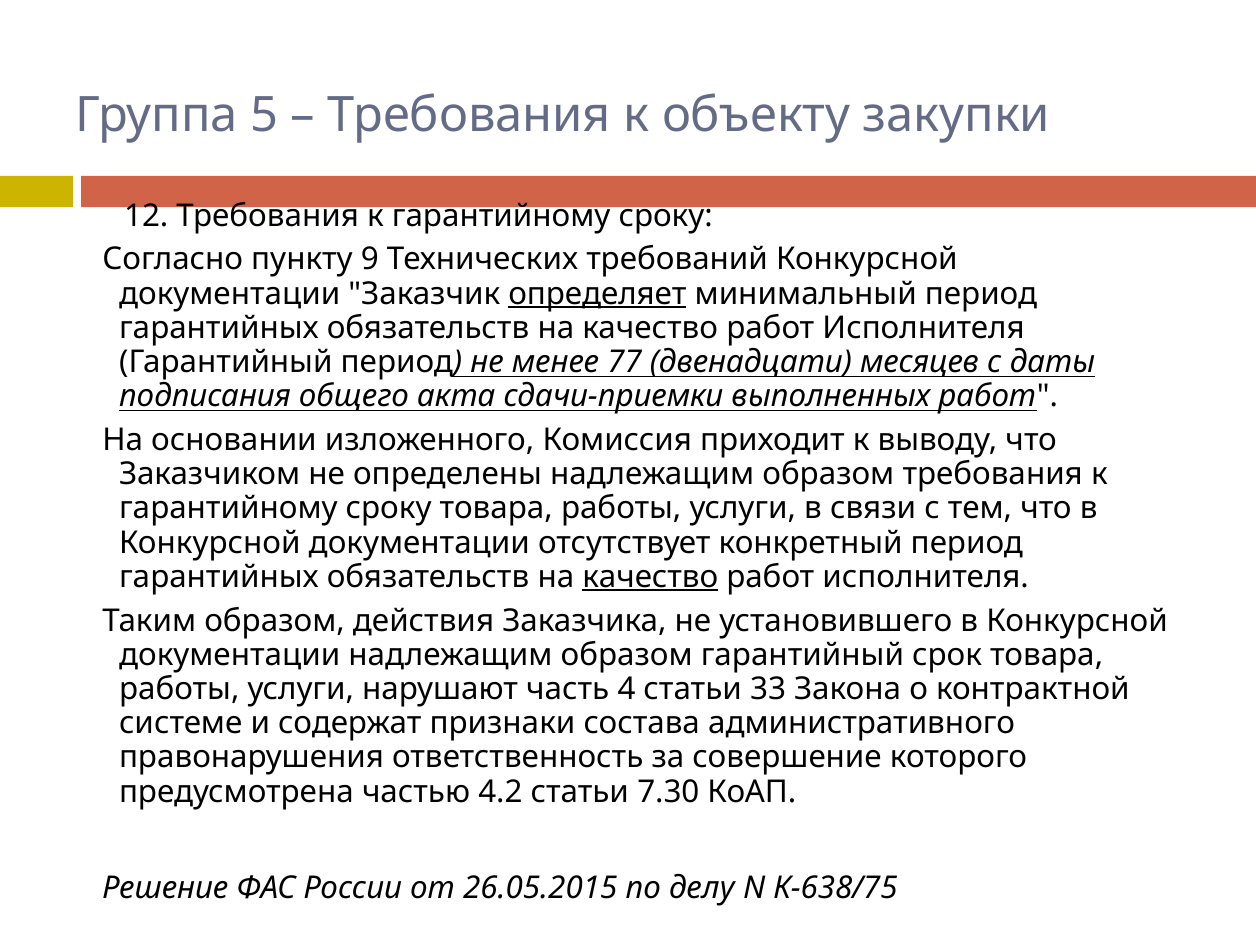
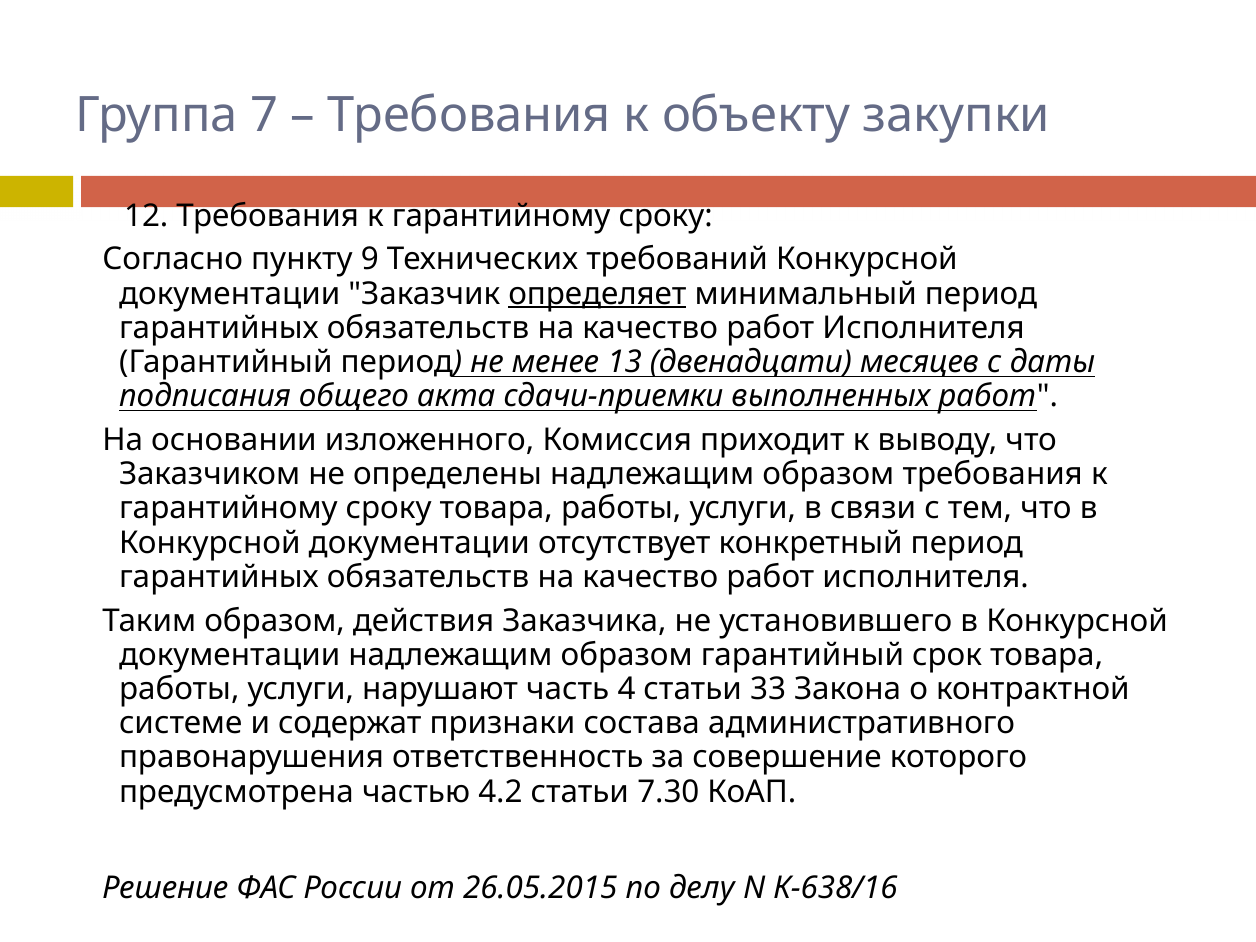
5: 5 -> 7
77: 77 -> 13
качество at (650, 577) underline: present -> none
К-638/75: К-638/75 -> К-638/16
